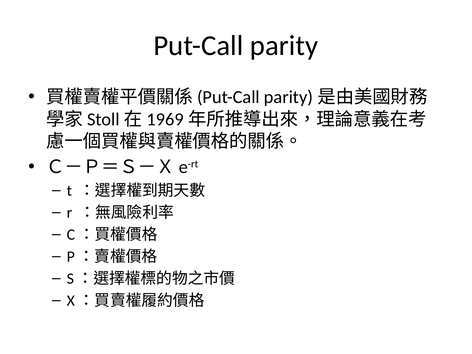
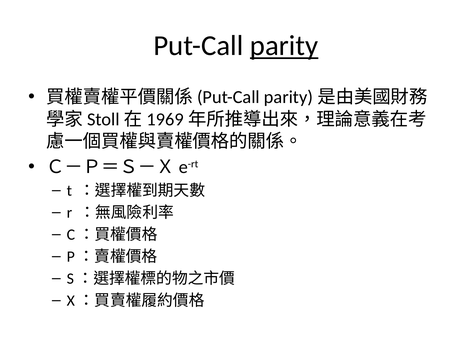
parity underline: none -> present
